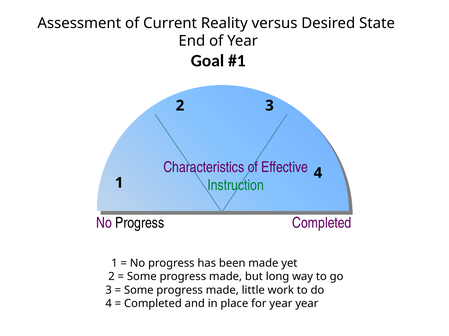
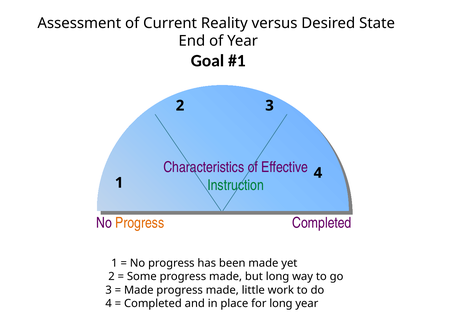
Progress at (140, 224) colour: black -> orange
Some at (139, 291): Some -> Made
for year: year -> long
